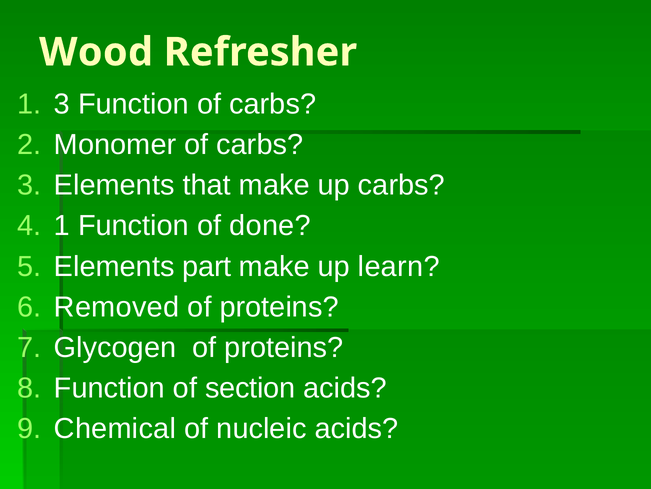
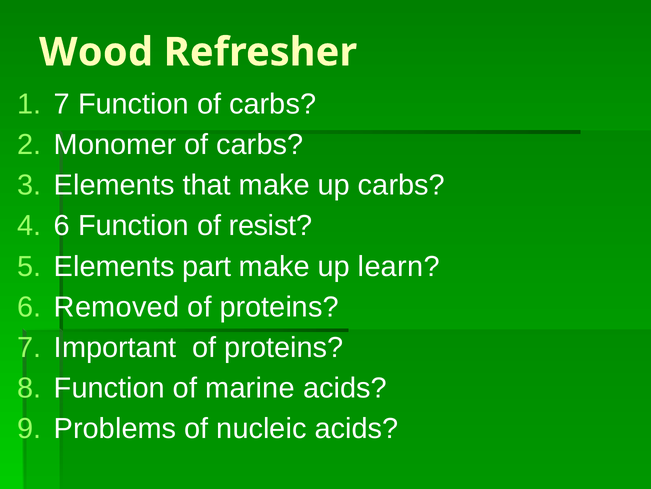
3 at (62, 104): 3 -> 7
1 at (62, 226): 1 -> 6
done: done -> resist
Glycogen: Glycogen -> Important
section: section -> marine
Chemical: Chemical -> Problems
